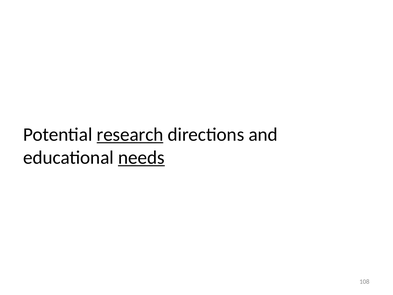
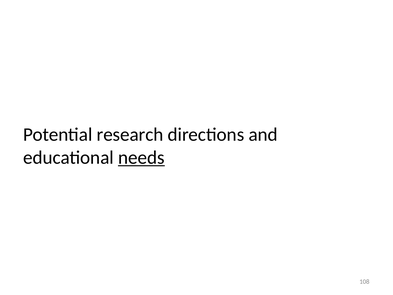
research underline: present -> none
